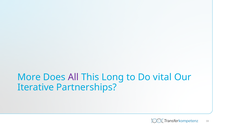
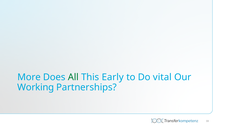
All colour: purple -> green
Long: Long -> Early
Iterative: Iterative -> Working
